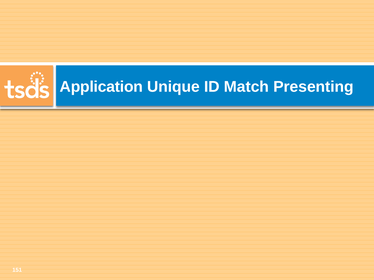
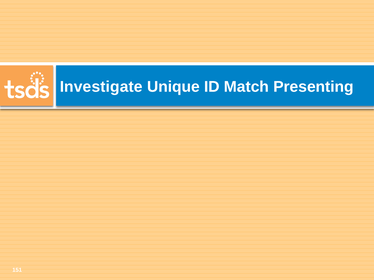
Application: Application -> Investigate
